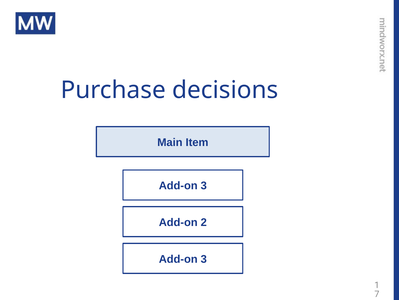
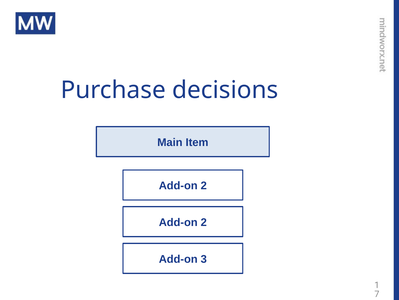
3 at (204, 185): 3 -> 2
